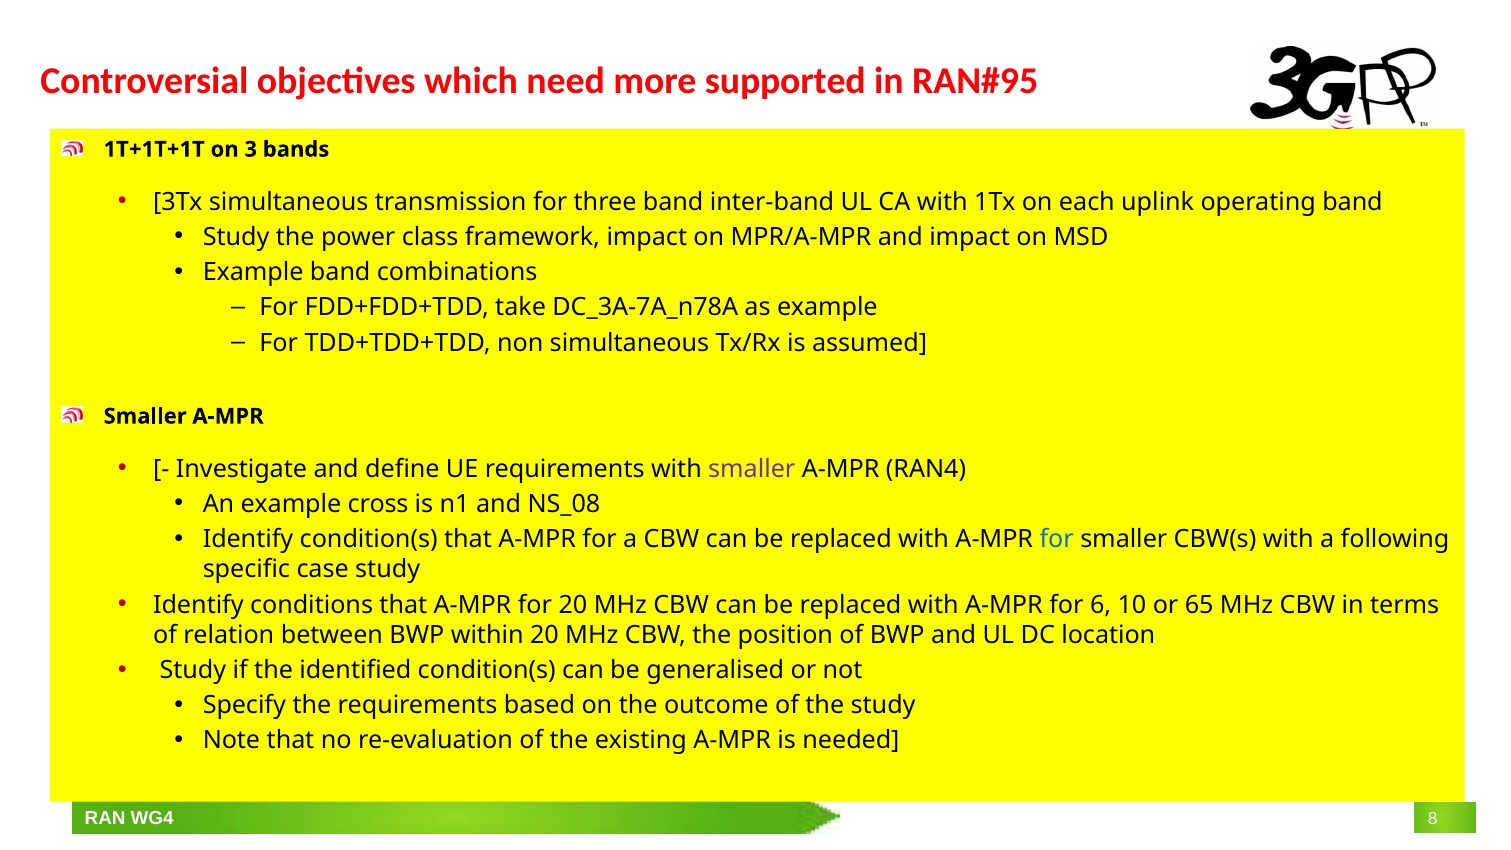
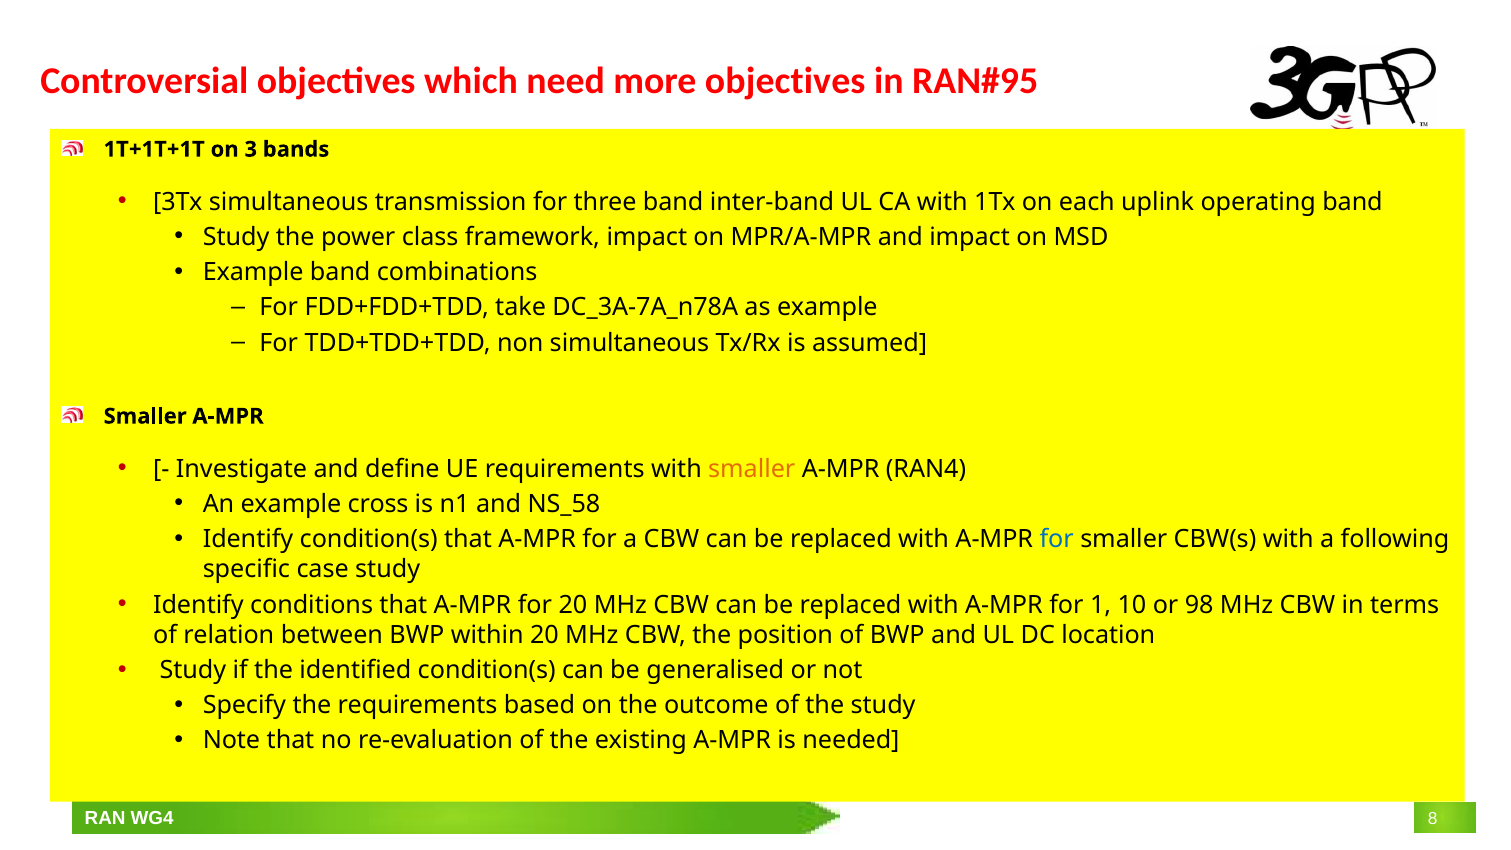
more supported: supported -> objectives
smaller at (752, 469) colour: purple -> orange
NS_08: NS_08 -> NS_58
6: 6 -> 1
65: 65 -> 98
